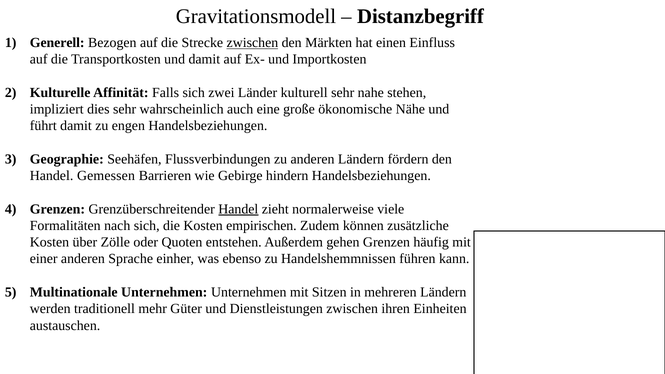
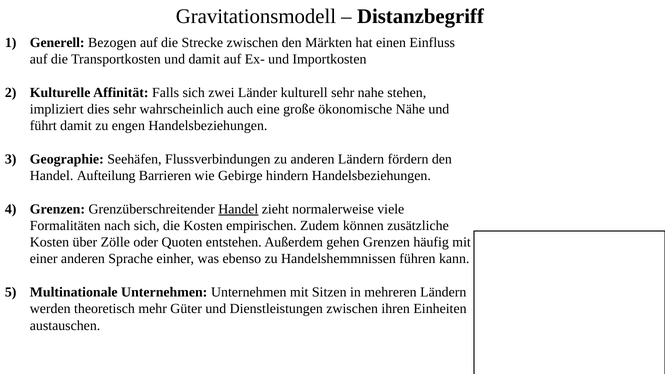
zwischen at (252, 43) underline: present -> none
Gemessen: Gemessen -> Aufteilung
traditionell: traditionell -> theoretisch
